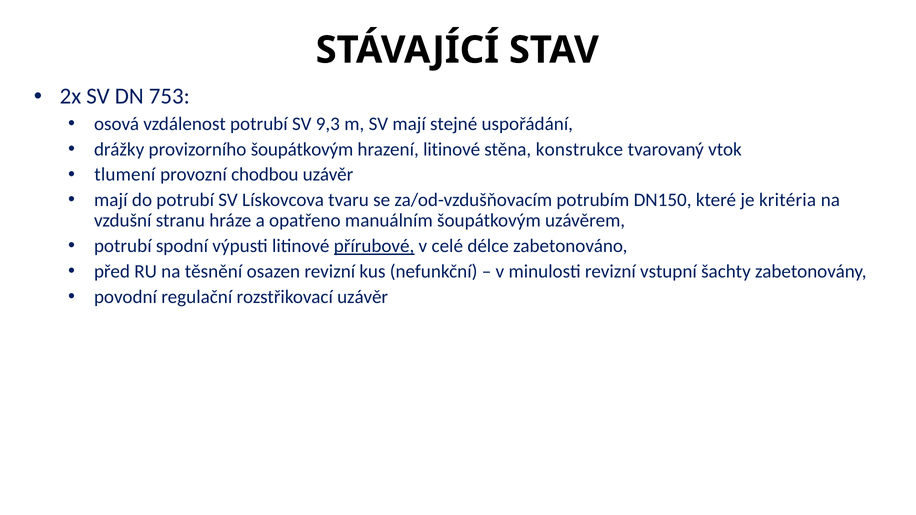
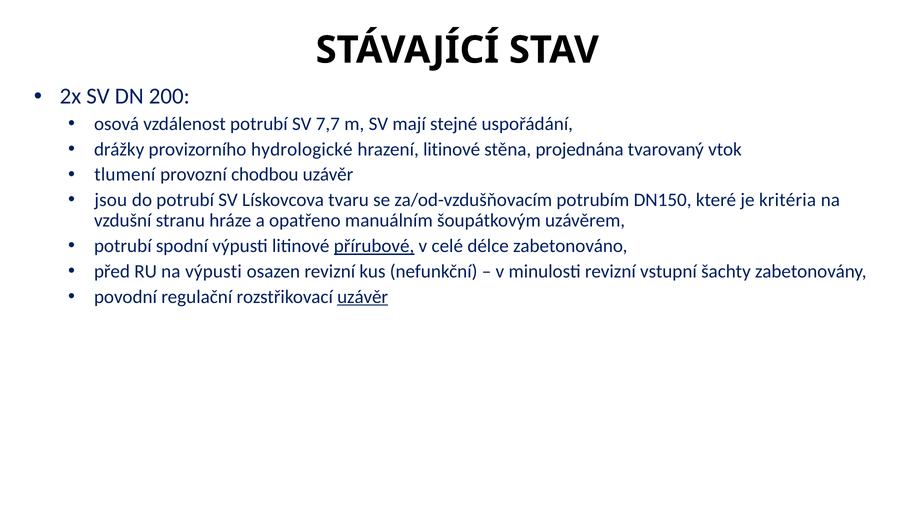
753: 753 -> 200
9,3: 9,3 -> 7,7
provizorního šoupátkovým: šoupátkovým -> hydrologické
konstrukce: konstrukce -> projednána
mají at (111, 200): mají -> jsou
na těsnění: těsnění -> výpusti
uzávěr at (363, 297) underline: none -> present
